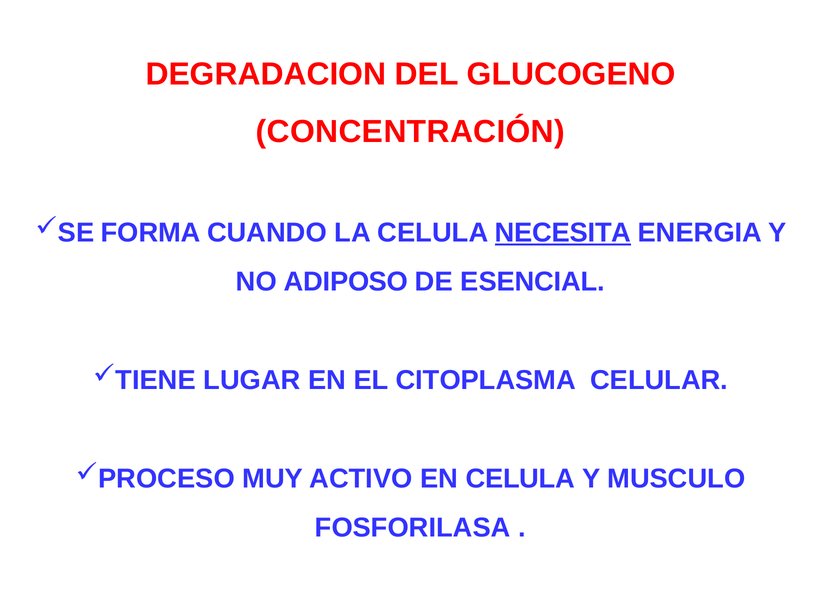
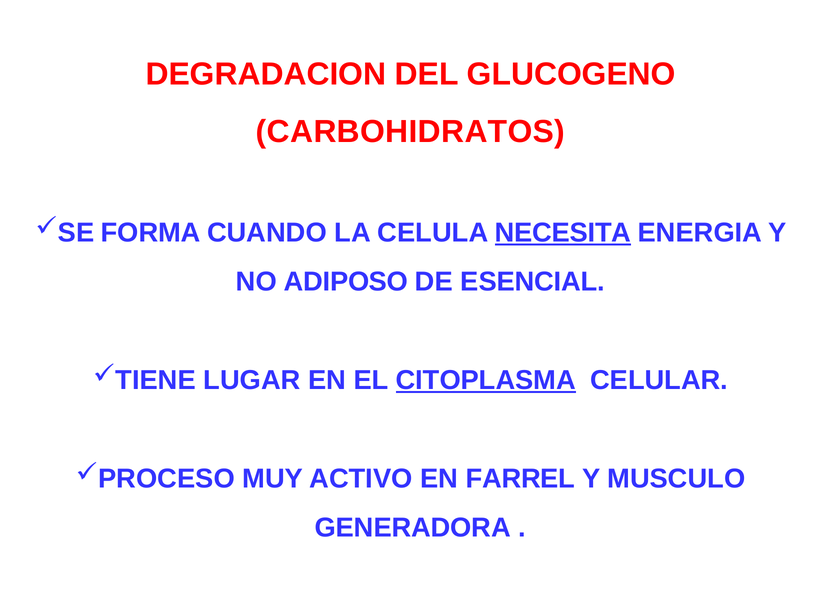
CONCENTRACIÓN: CONCENTRACIÓN -> CARBOHIDRATOS
CITOPLASMA underline: none -> present
EN CELULA: CELULA -> FARREL
FOSFORILASA: FOSFORILASA -> GENERADORA
